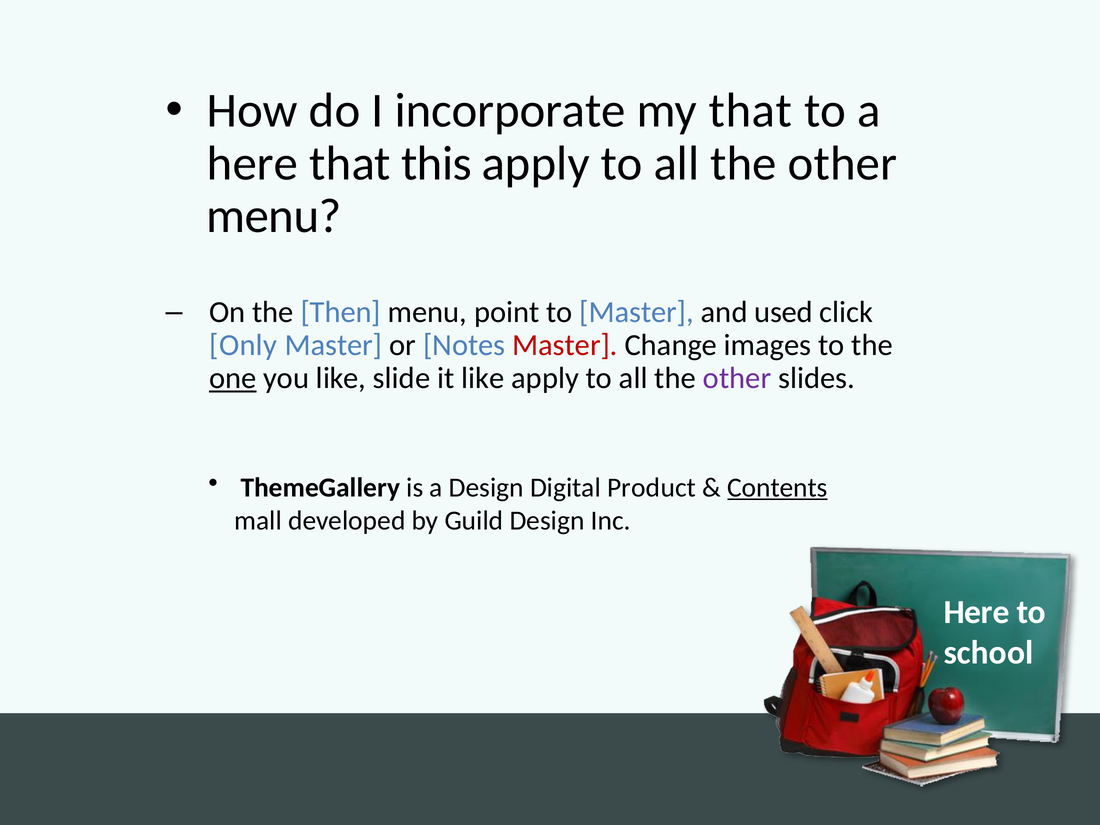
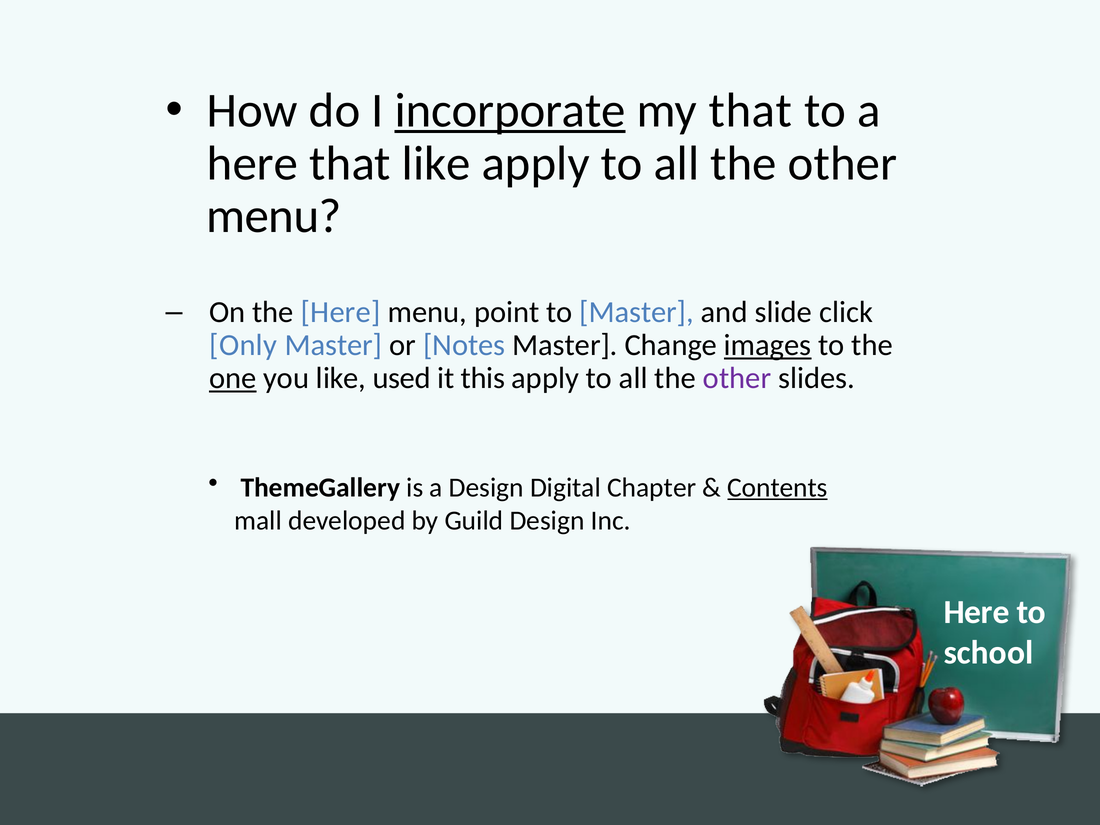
incorporate underline: none -> present
that this: this -> like
the Then: Then -> Here
used: used -> slide
Master at (565, 345) colour: red -> black
images underline: none -> present
slide: slide -> used
it like: like -> this
Product: Product -> Chapter
